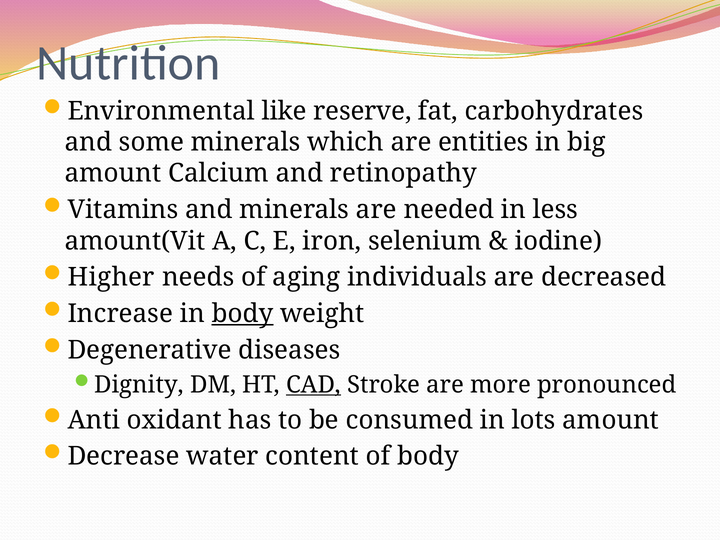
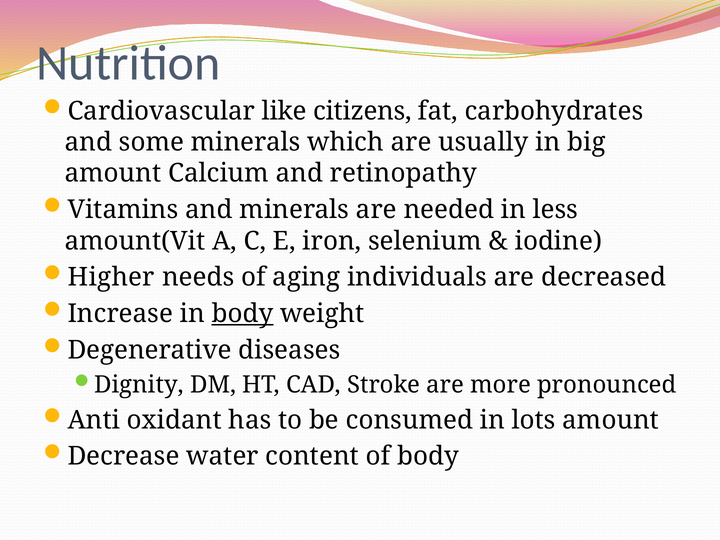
Environmental: Environmental -> Cardiovascular
reserve: reserve -> citizens
entities: entities -> usually
CAD underline: present -> none
